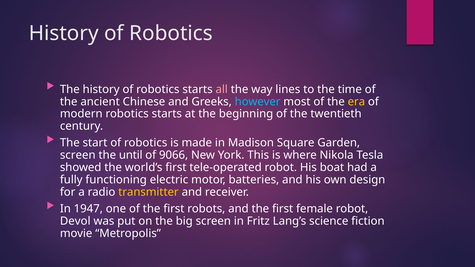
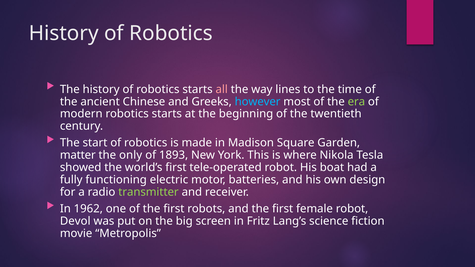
era colour: yellow -> light green
screen at (78, 155): screen -> matter
until: until -> only
9066: 9066 -> 1893
transmitter colour: yellow -> light green
1947: 1947 -> 1962
